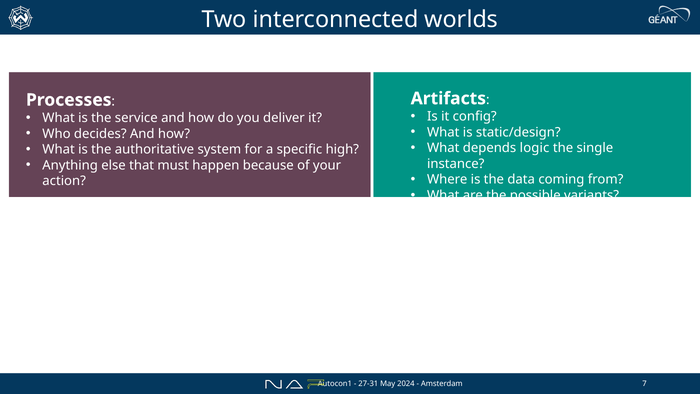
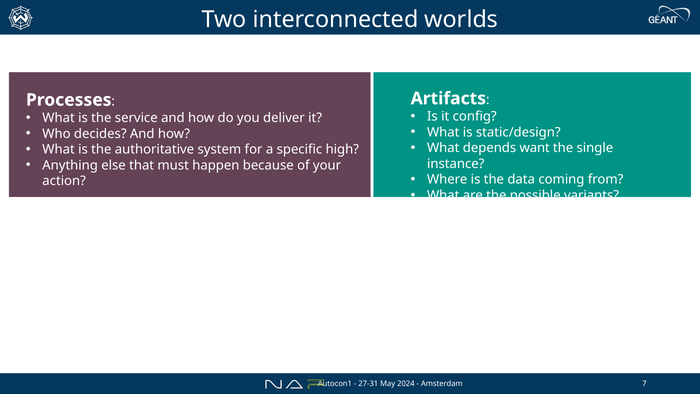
logic: logic -> want
